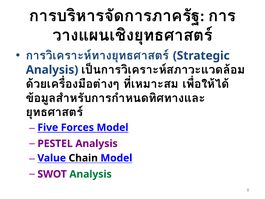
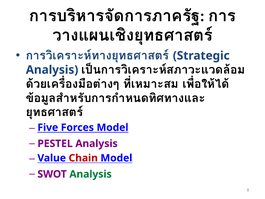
Chain colour: black -> red
